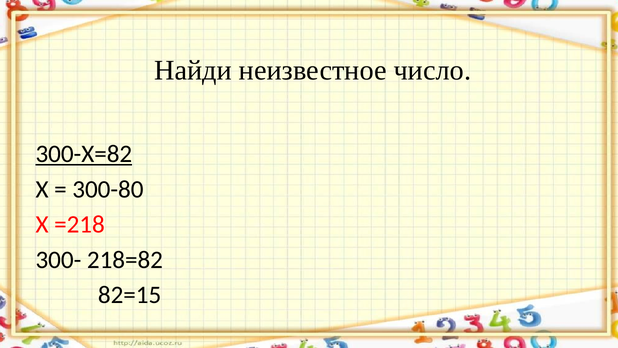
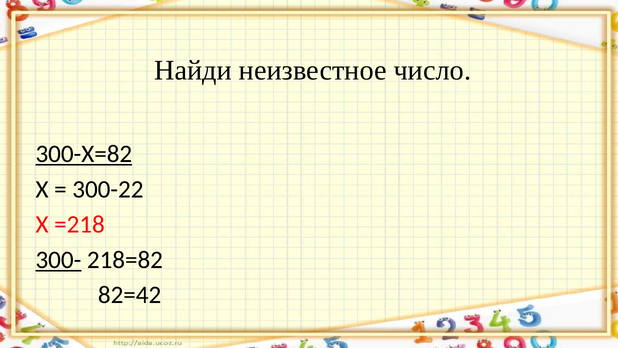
300-80: 300-80 -> 300-22
300- underline: none -> present
82=15: 82=15 -> 82=42
